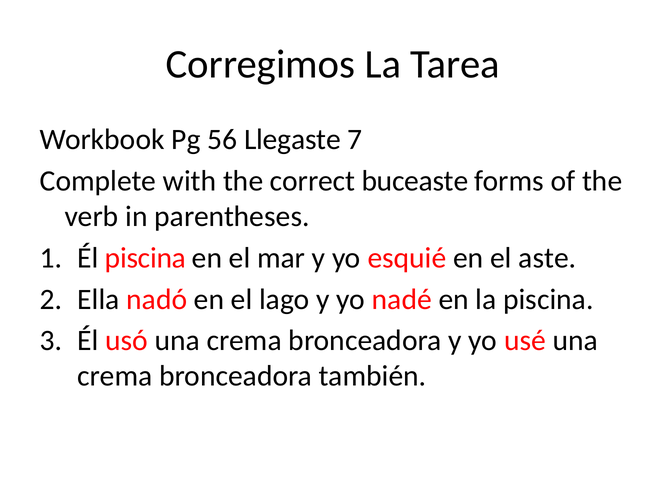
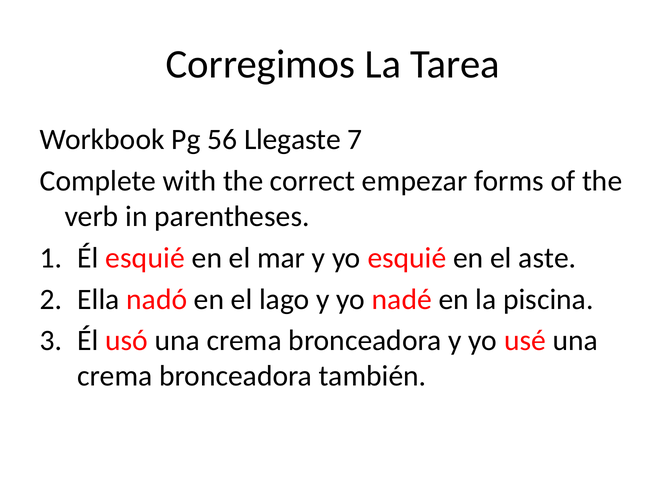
buceaste: buceaste -> empezar
Él piscina: piscina -> esquié
